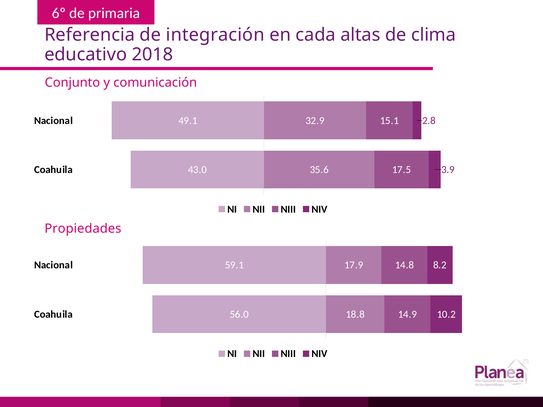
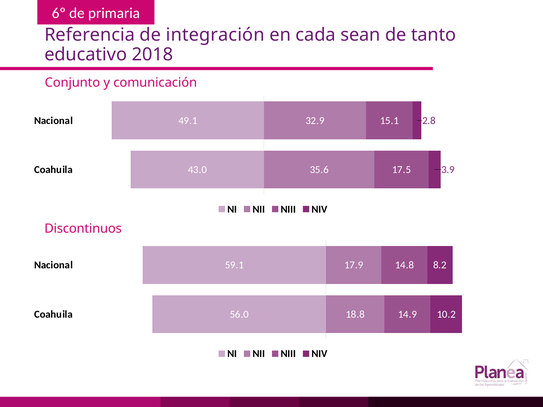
altas: altas -> sean
clima: clima -> tanto
Propiedades: Propiedades -> Discontinuos
